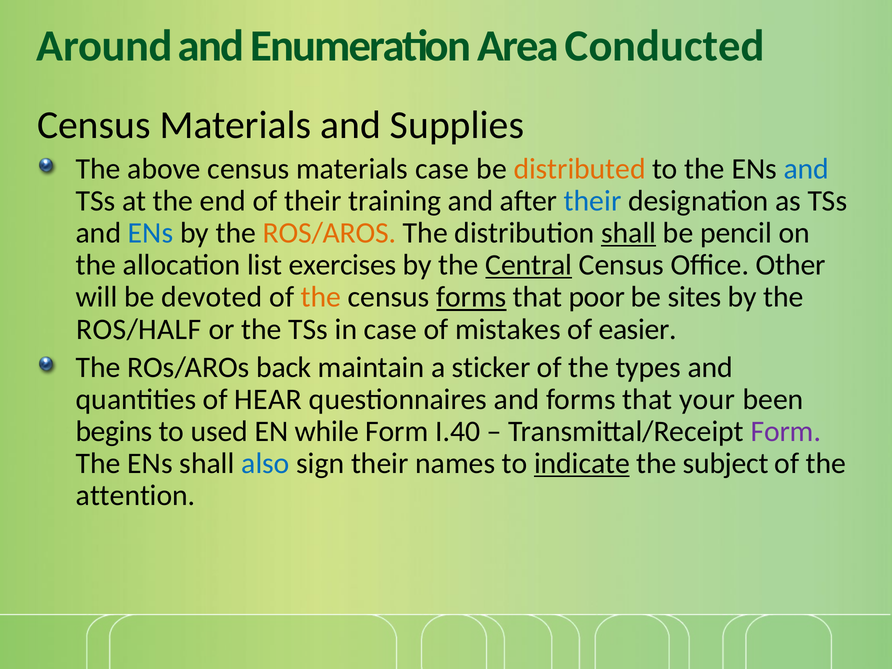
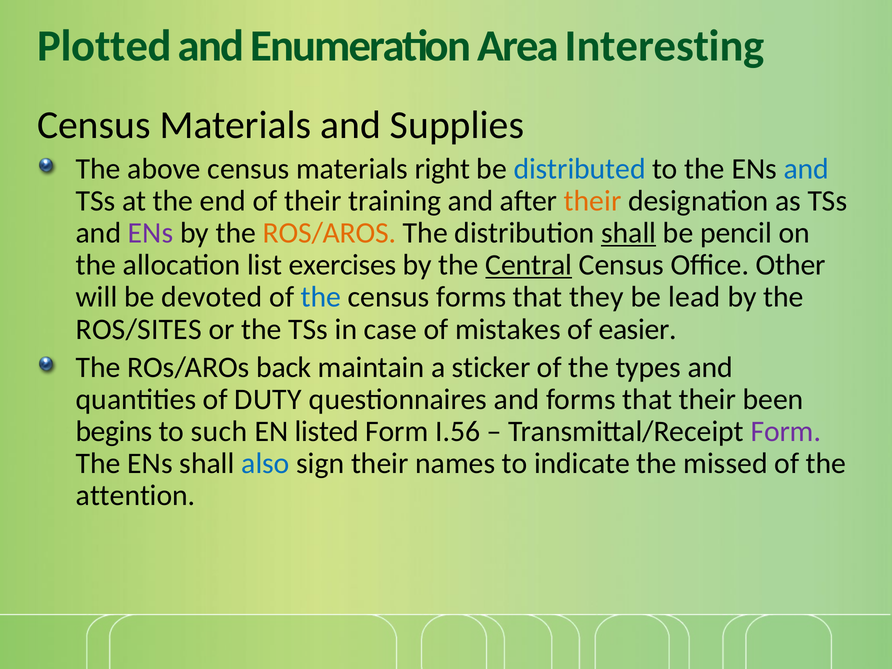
Around: Around -> Plotted
Conducted: Conducted -> Interesting
materials case: case -> right
distributed colour: orange -> blue
their at (593, 201) colour: blue -> orange
ENs at (151, 233) colour: blue -> purple
the at (321, 297) colour: orange -> blue
forms at (471, 297) underline: present -> none
poor: poor -> they
sites: sites -> lead
ROS/HALF: ROS/HALF -> ROS/SITES
HEAR: HEAR -> DUTY
that your: your -> their
used: used -> such
while: while -> listed
I.40: I.40 -> I.56
indicate underline: present -> none
subject: subject -> missed
